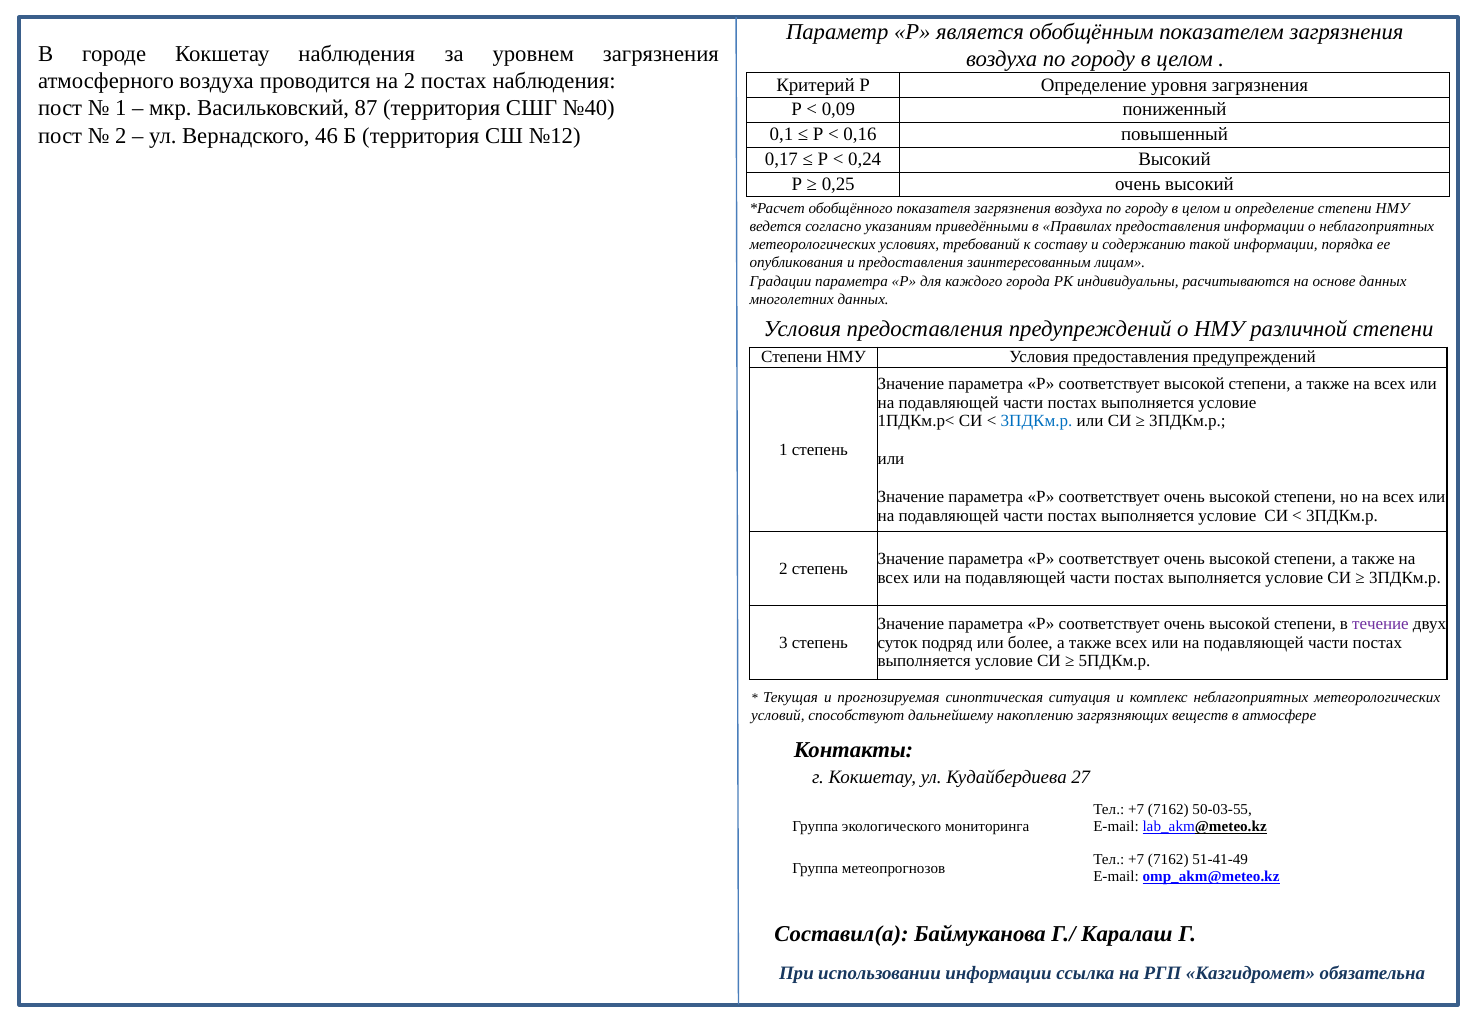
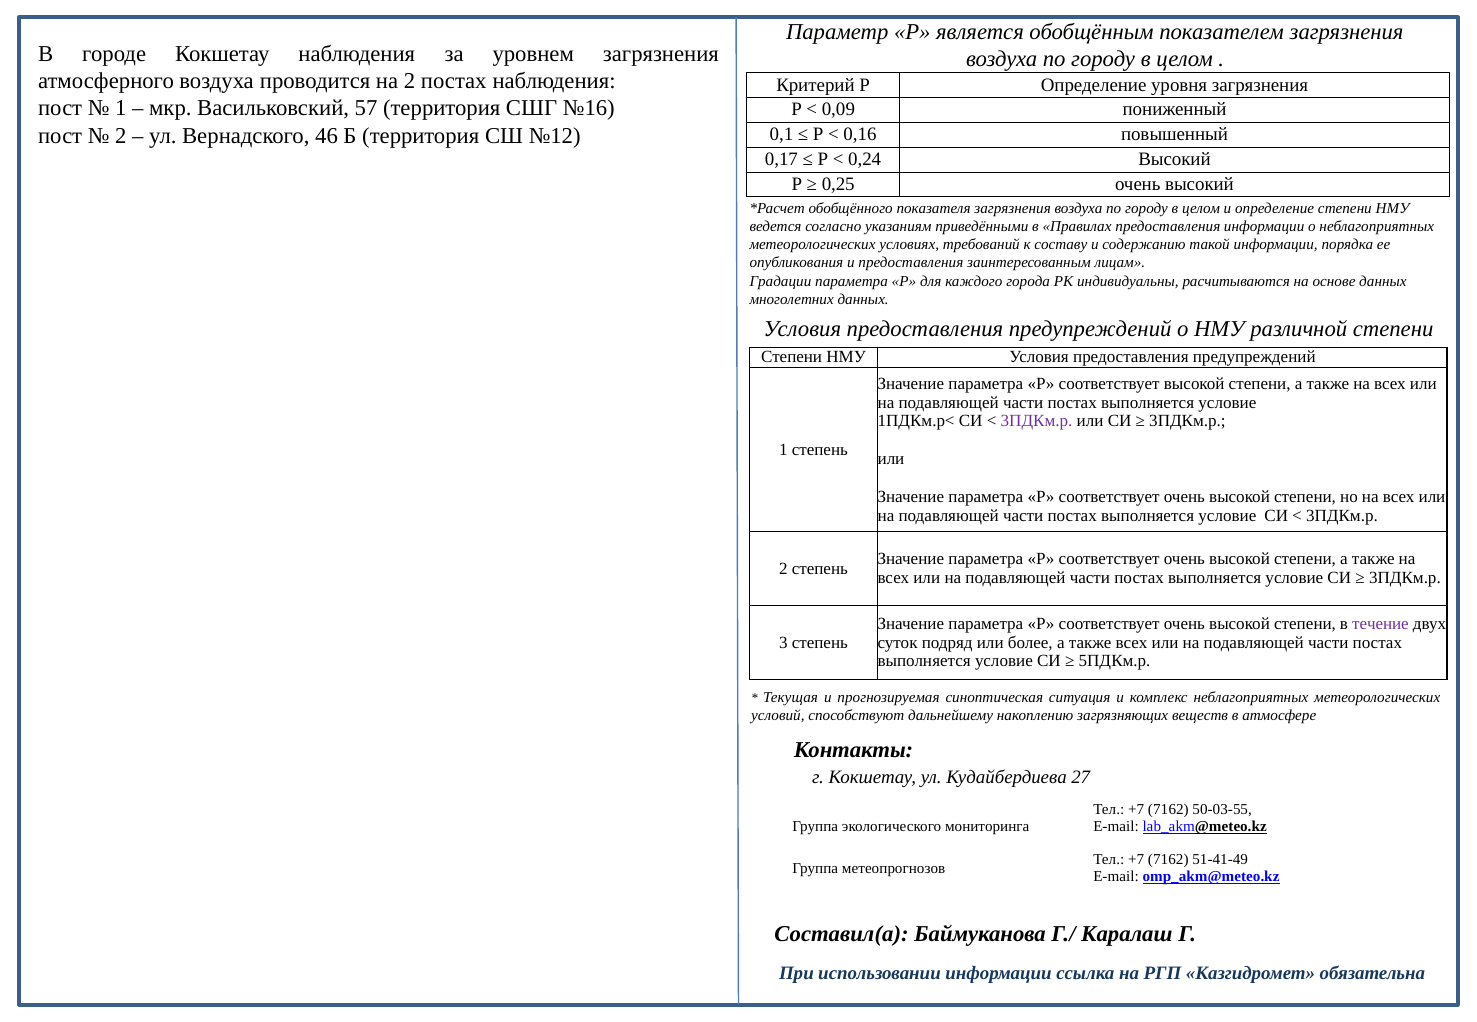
87: 87 -> 57
№40: №40 -> №16
3ПДКм.р at (1037, 422) colour: blue -> purple
